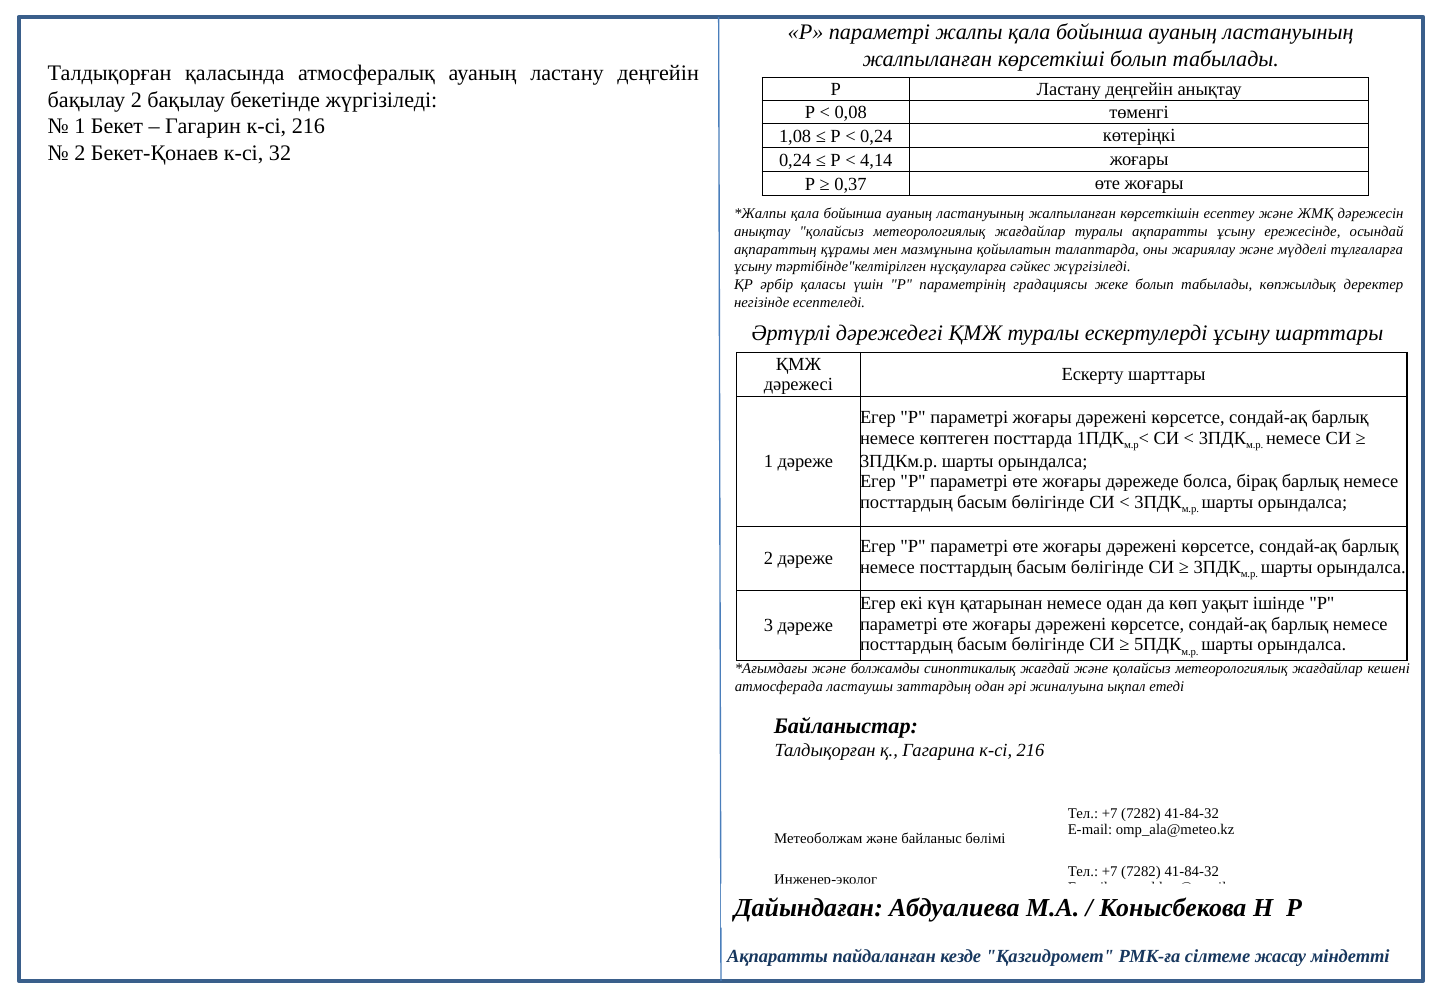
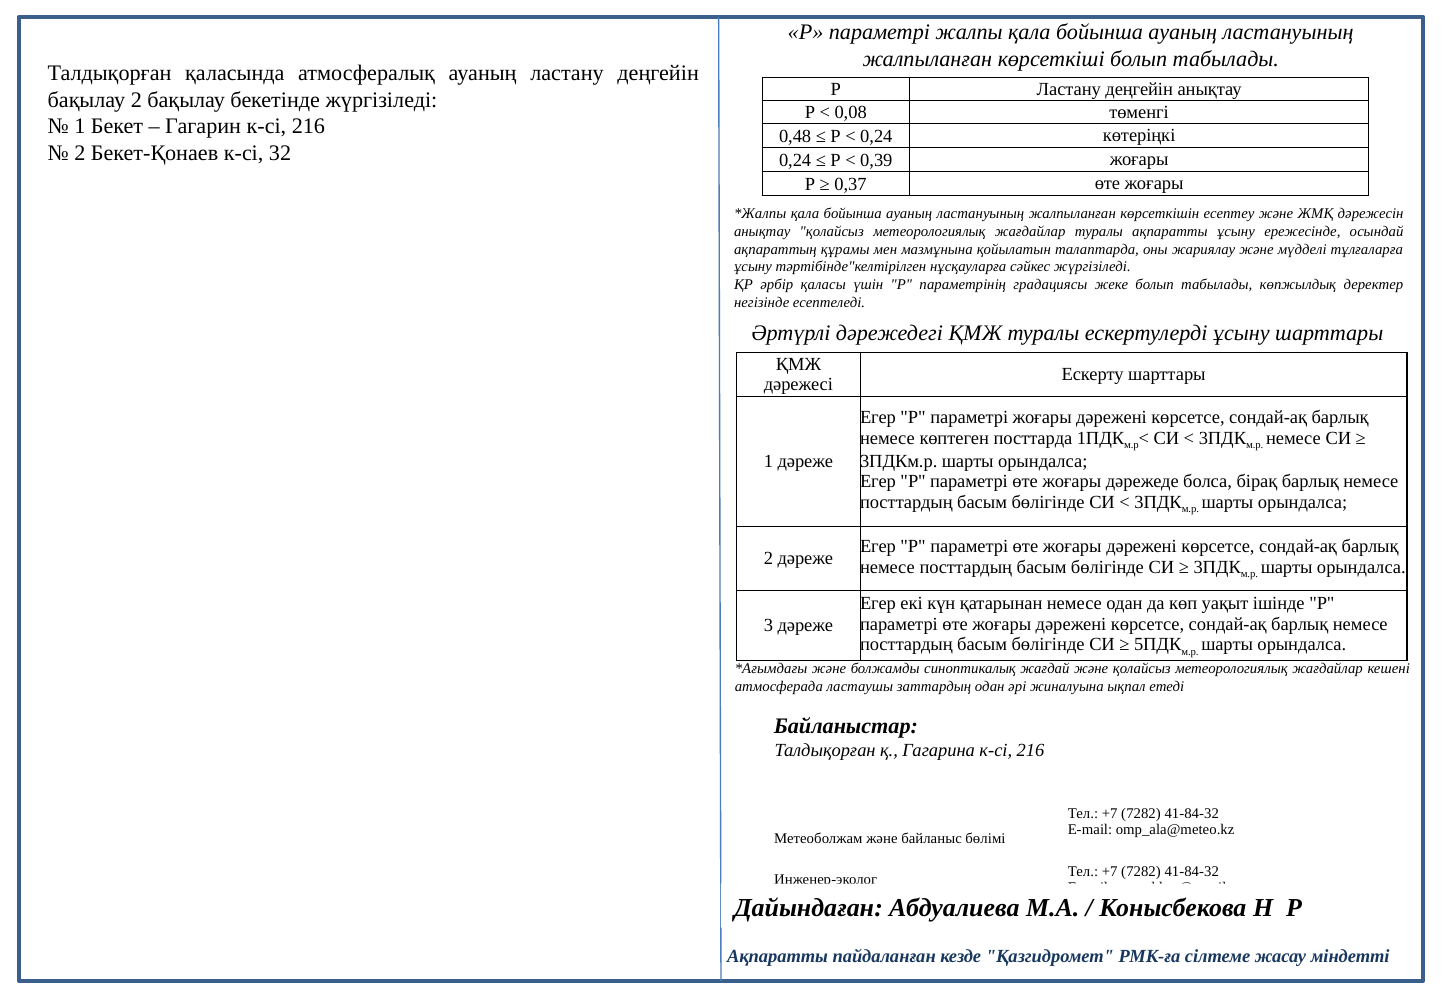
1,08: 1,08 -> 0,48
4,14: 4,14 -> 0,39
